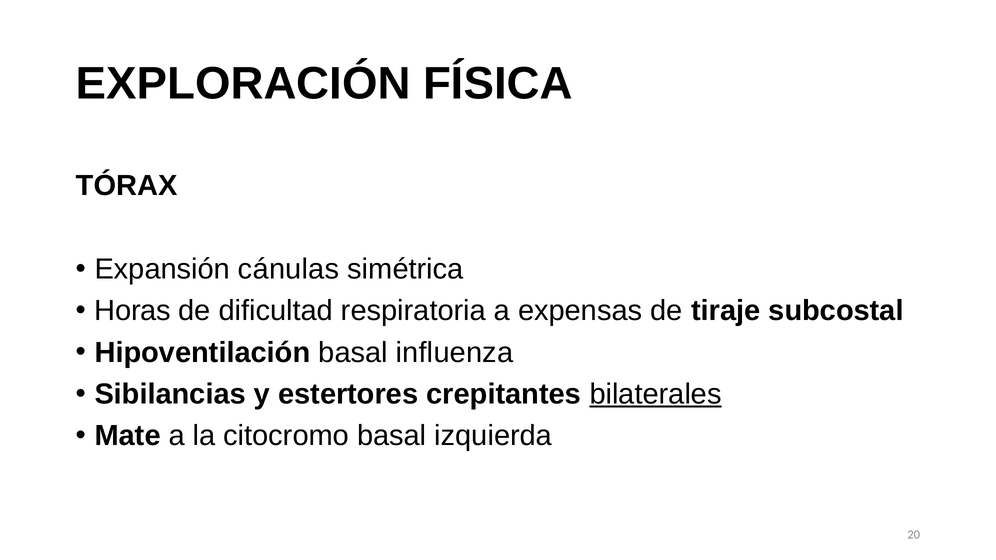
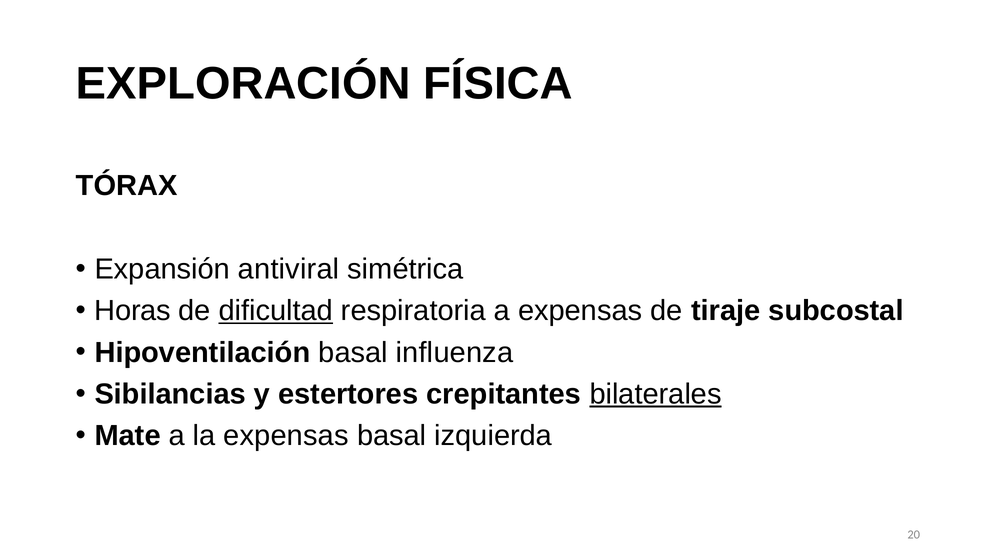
cánulas: cánulas -> antiviral
dificultad underline: none -> present
la citocromo: citocromo -> expensas
